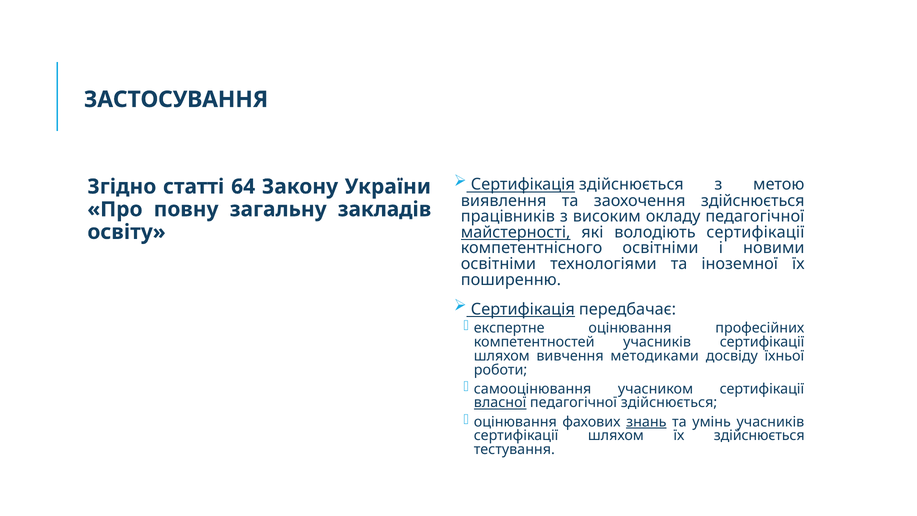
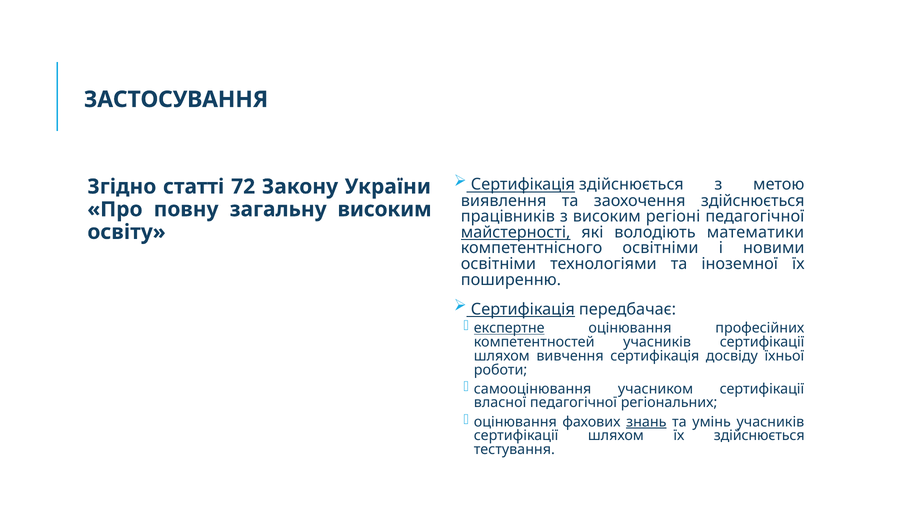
64: 64 -> 72
загальну закладів: закладів -> високим
окладу: окладу -> регіоні
володіють сертифікації: сертифікації -> математики
експертне underline: none -> present
вивчення методиками: методиками -> сертифікація
власної underline: present -> none
педагогічної здійснюється: здійснюється -> регіональних
